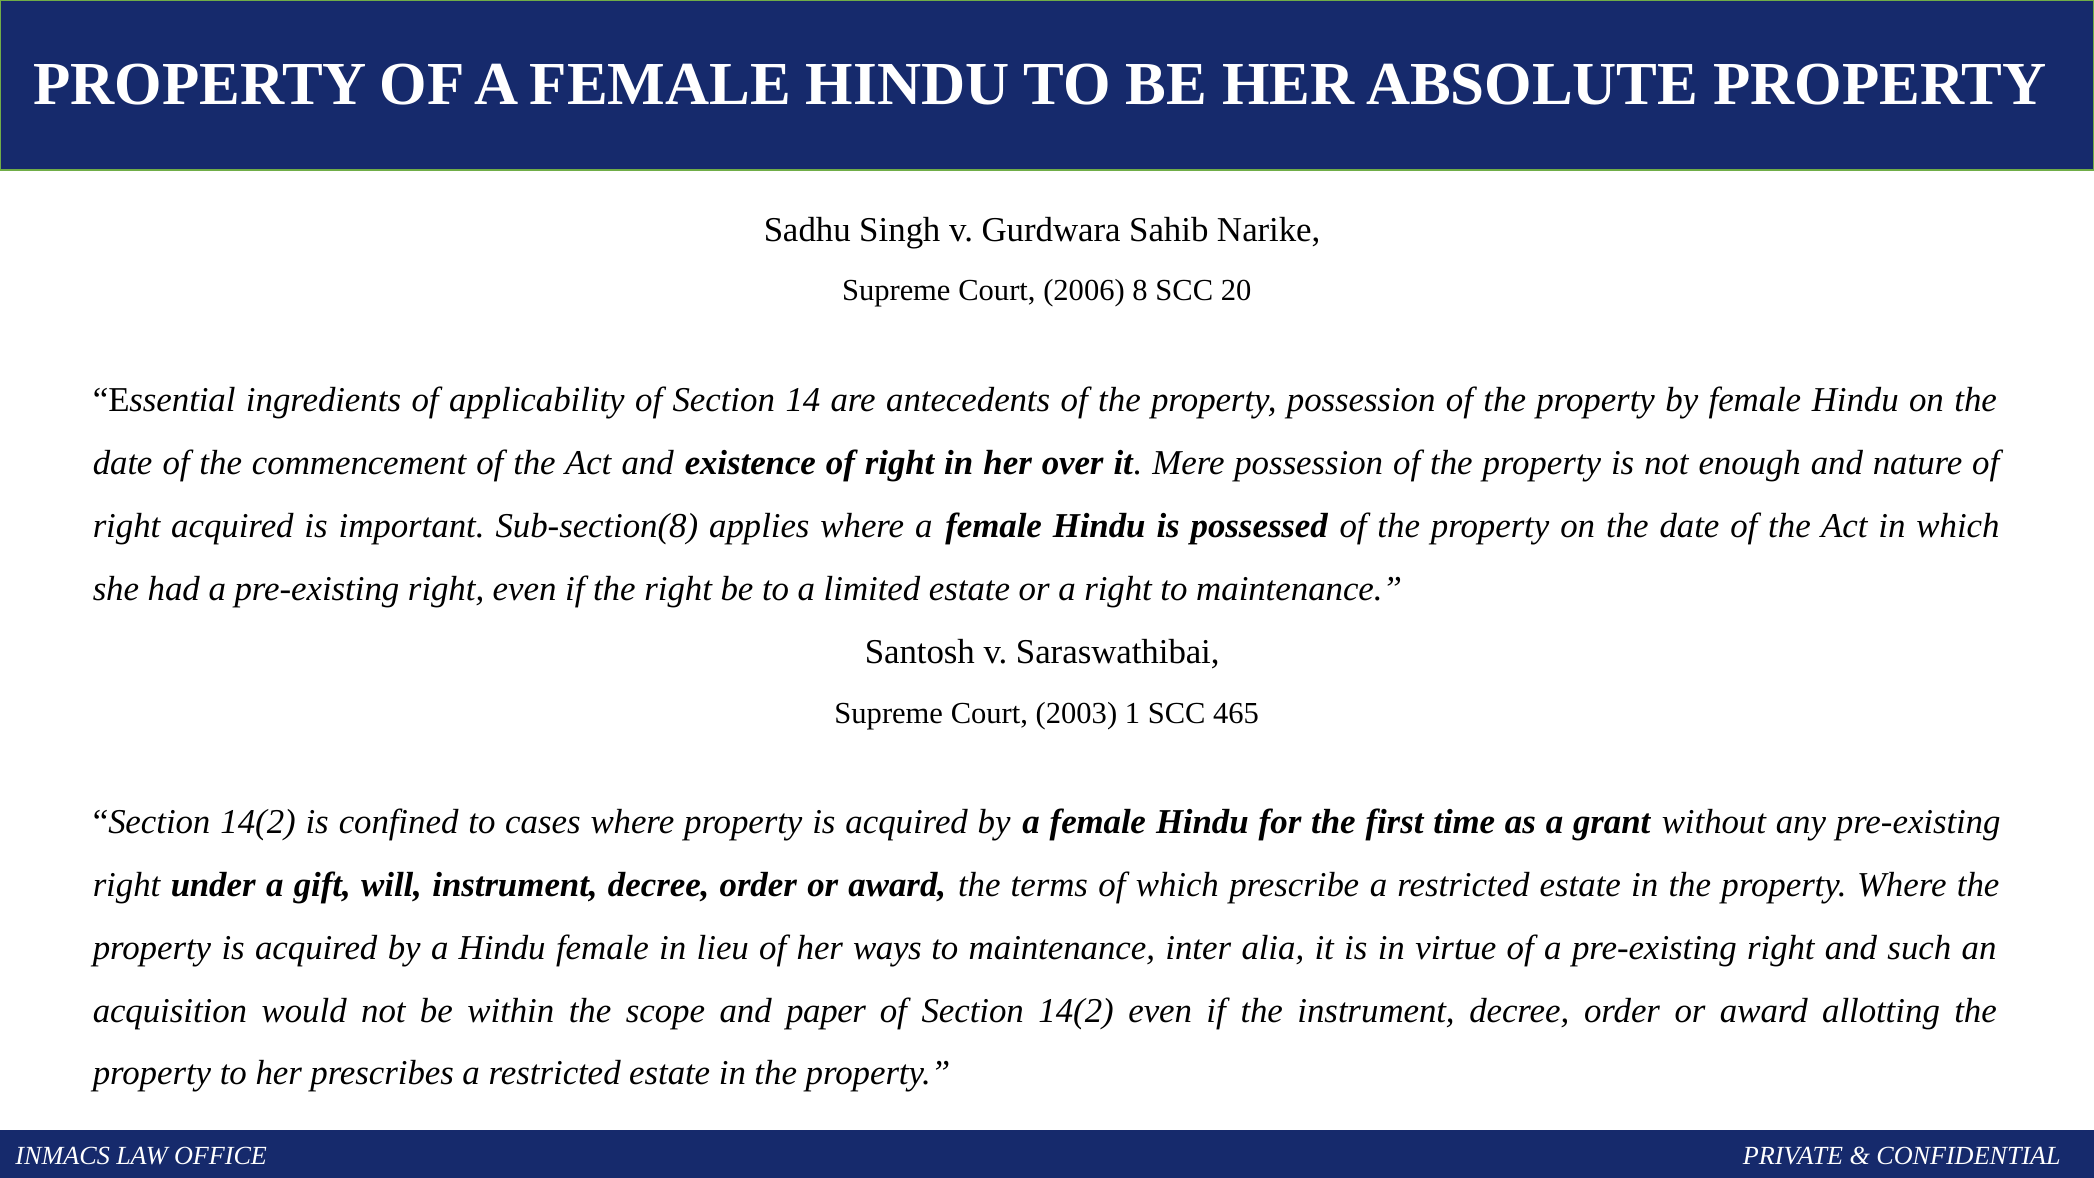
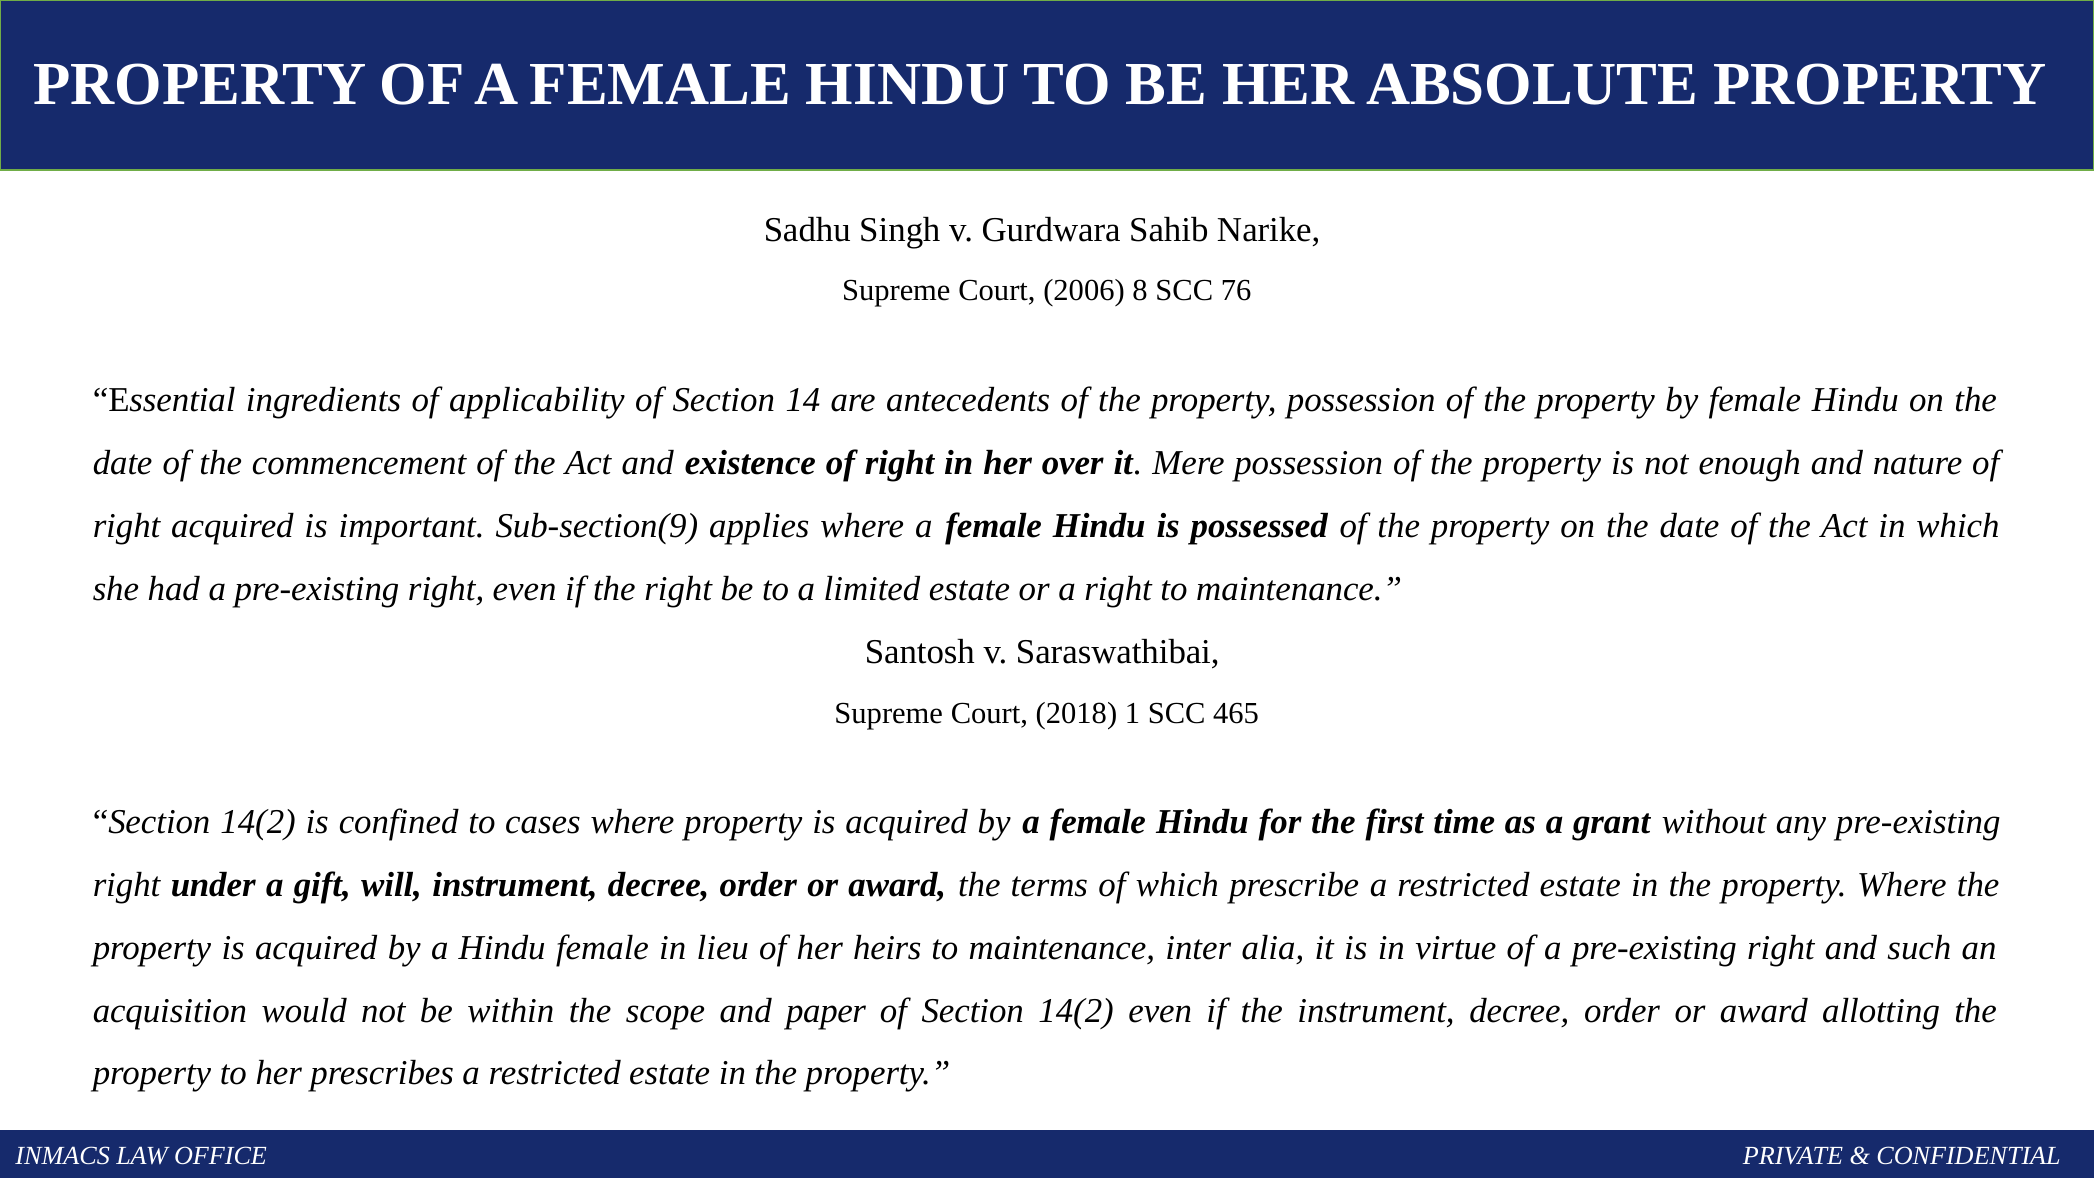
20: 20 -> 76
Sub-section(8: Sub-section(8 -> Sub-section(9
2003: 2003 -> 2018
ways: ways -> heirs
